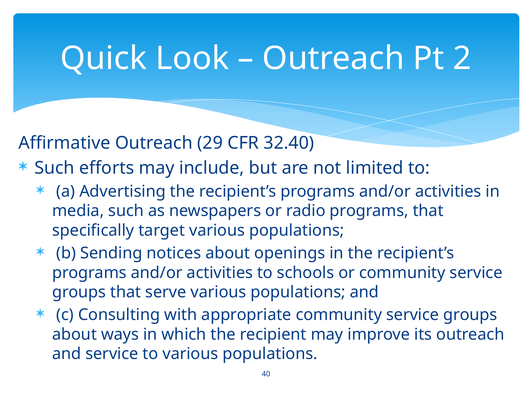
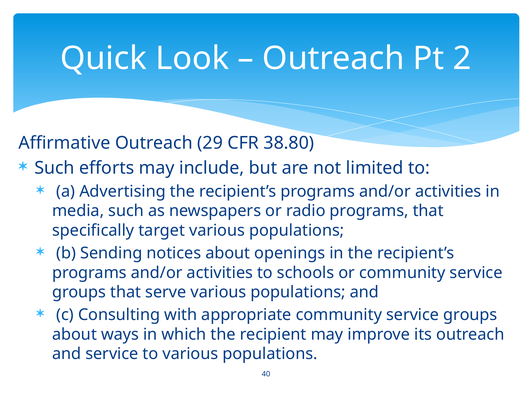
32.40: 32.40 -> 38.80
